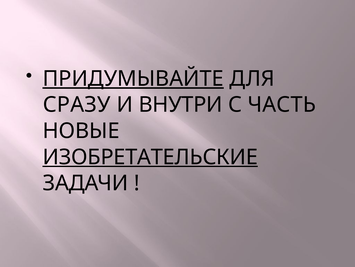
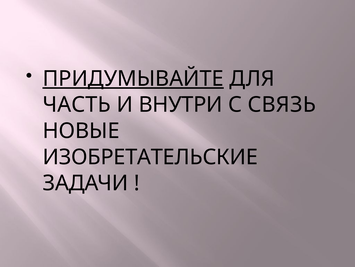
СРАЗУ: СРАЗУ -> ЧАСТЬ
ЧАСТЬ: ЧАСТЬ -> СВЯЗЬ
ИЗОБРЕТАТЕЛЬСКИЕ underline: present -> none
